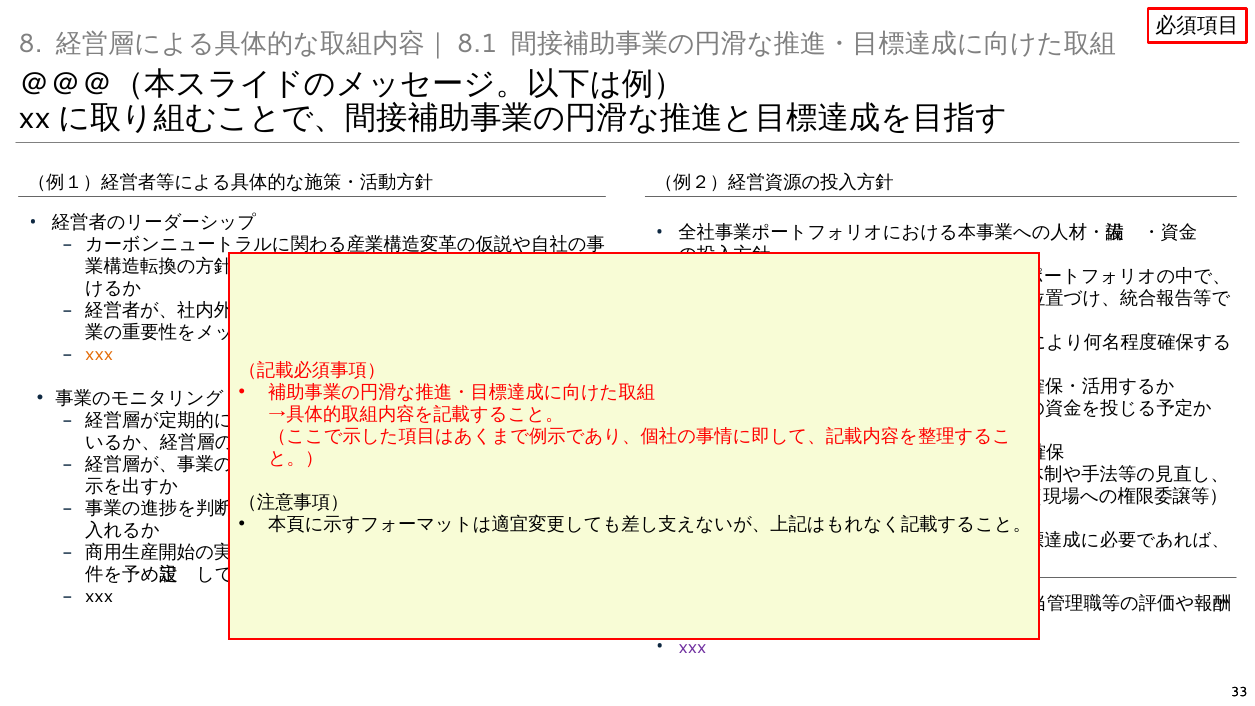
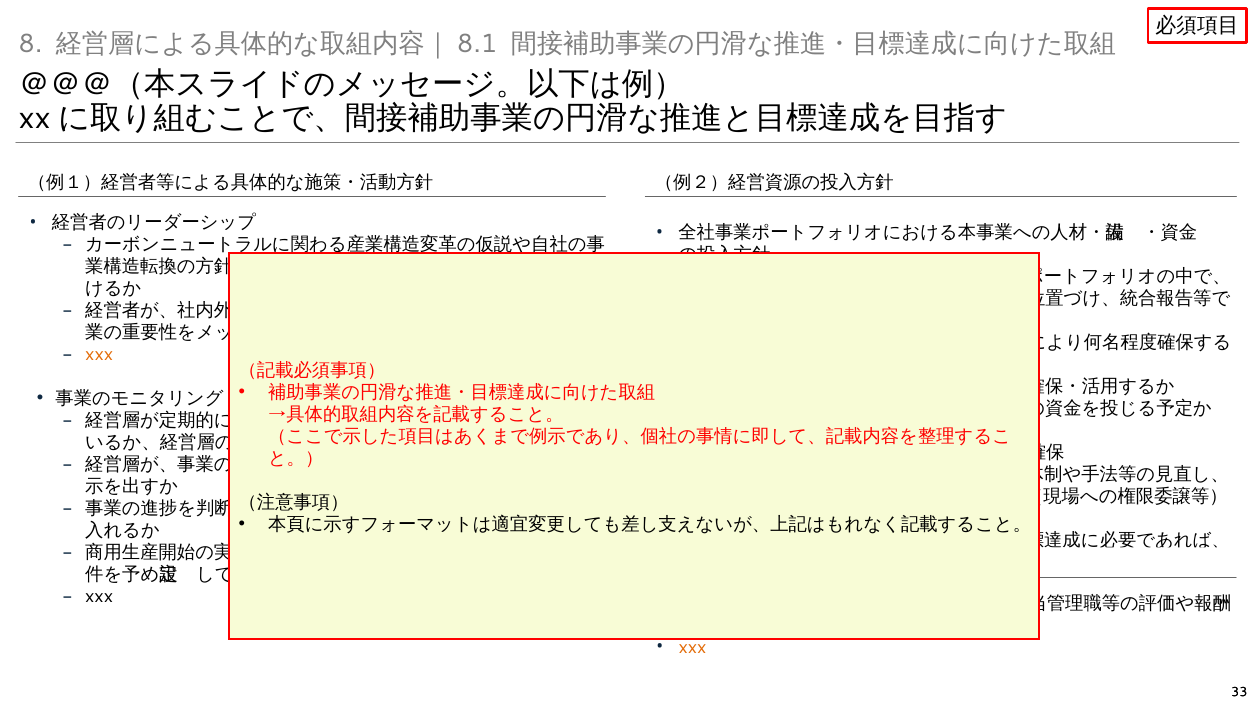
xxx at (693, 647) colour: purple -> orange
